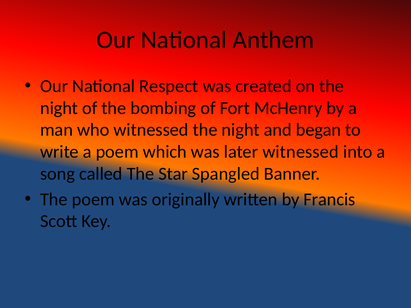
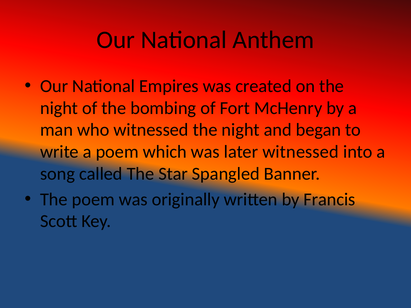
Respect: Respect -> Empires
